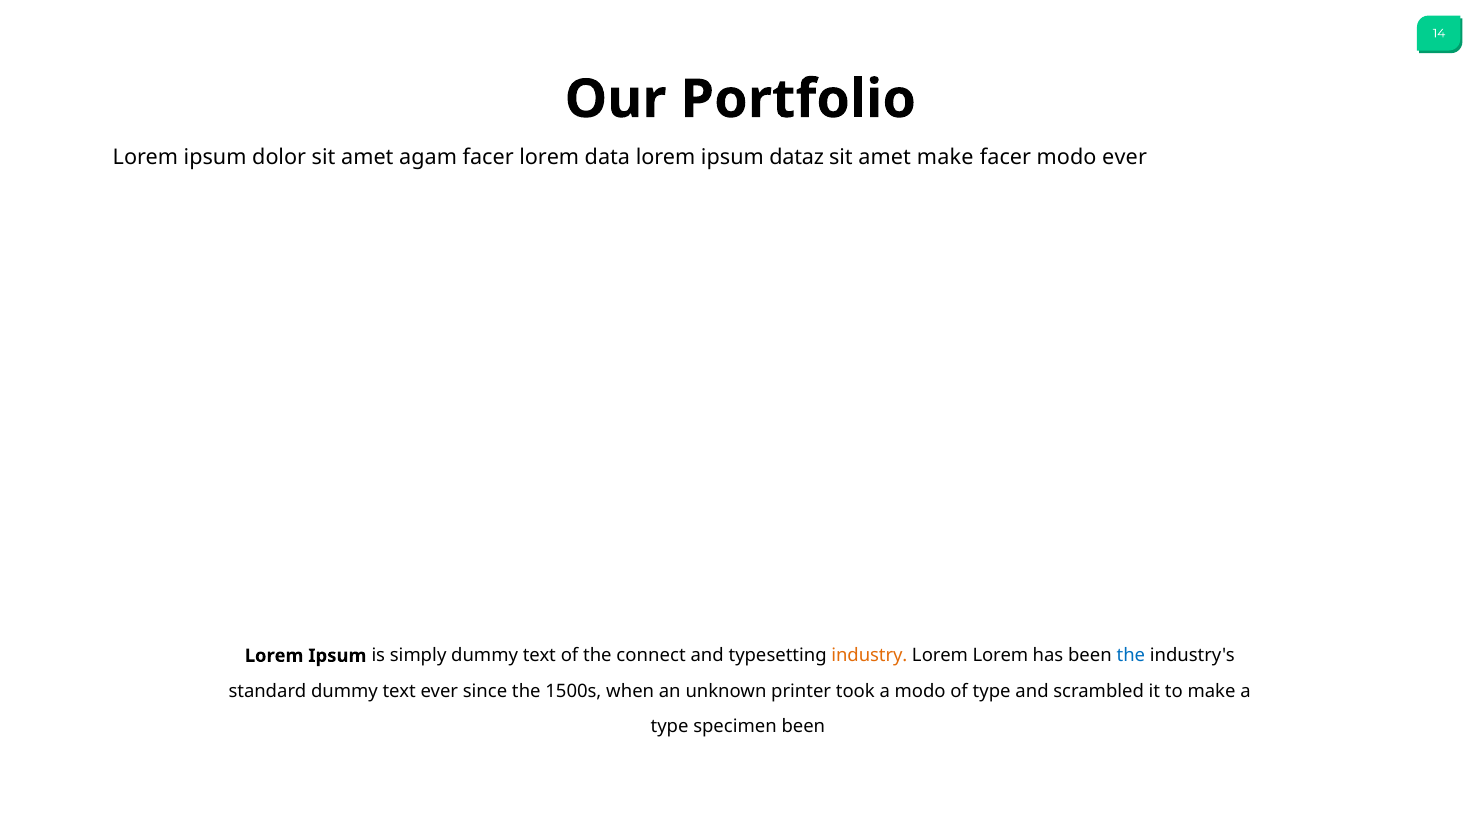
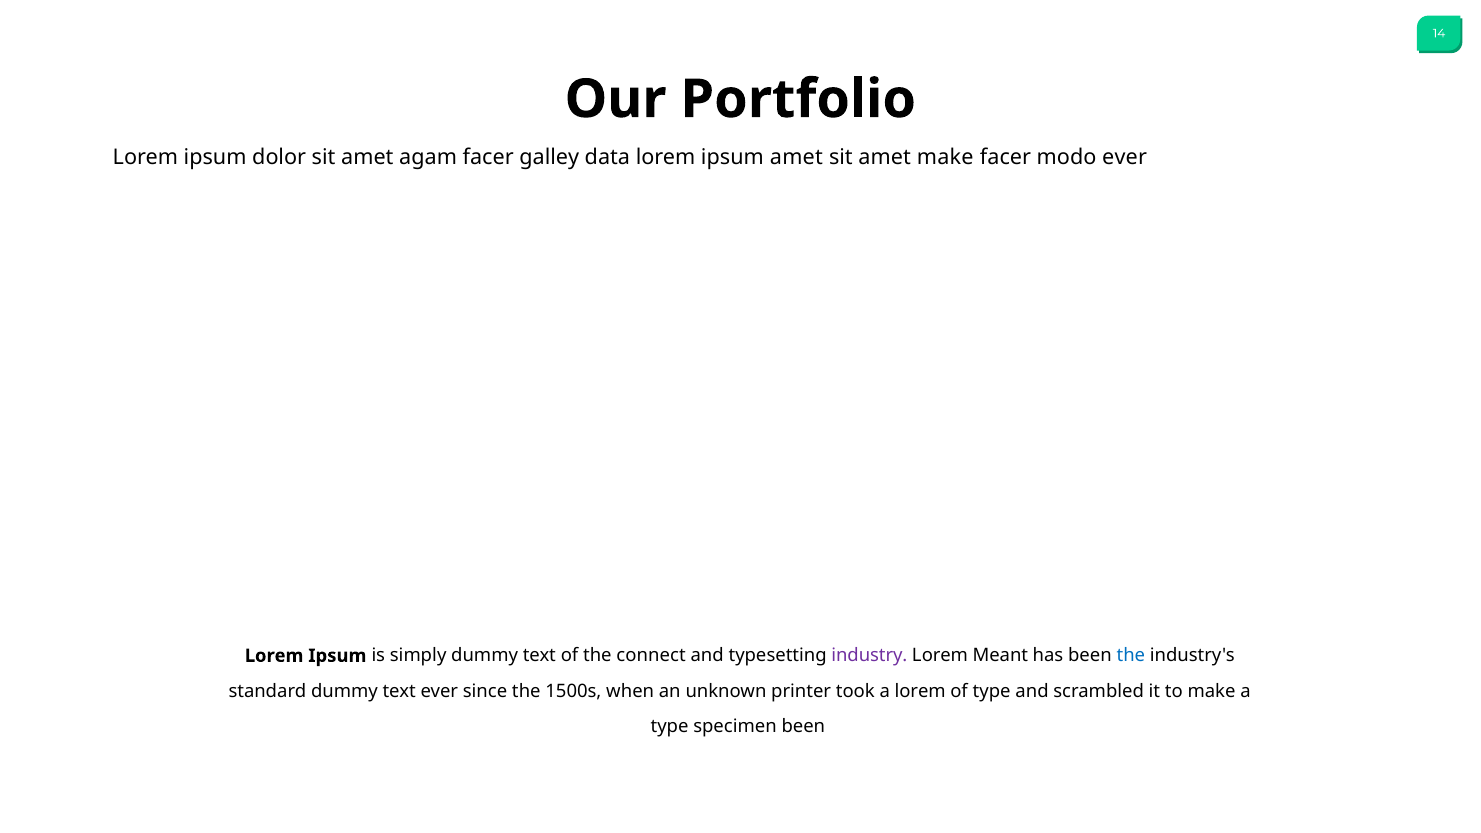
facer lorem: lorem -> galley
ipsum dataz: dataz -> amet
industry colour: orange -> purple
Lorem Lorem: Lorem -> Meant
a modo: modo -> lorem
